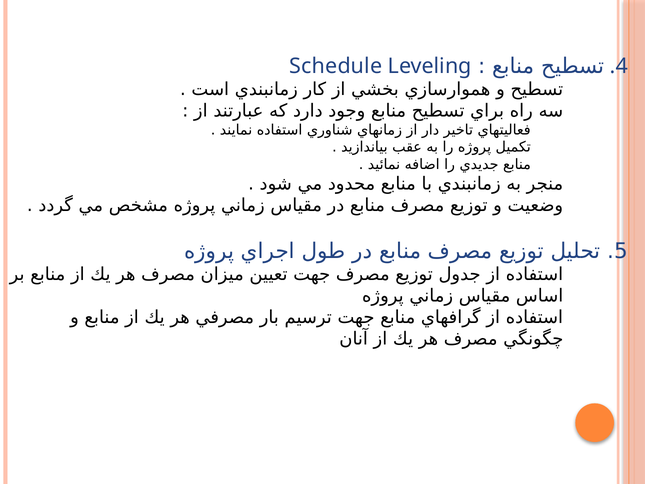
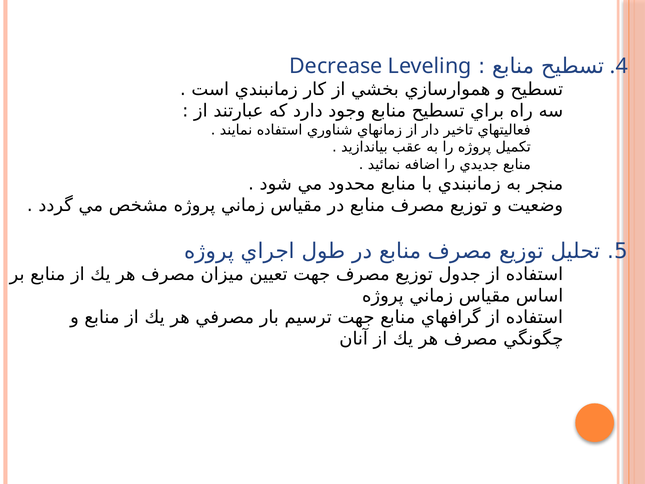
Schedule: Schedule -> Decrease
